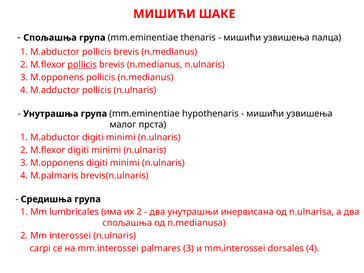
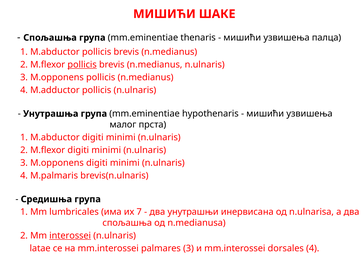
их 2: 2 -> 7
interossei underline: none -> present
carpi: carpi -> latae
